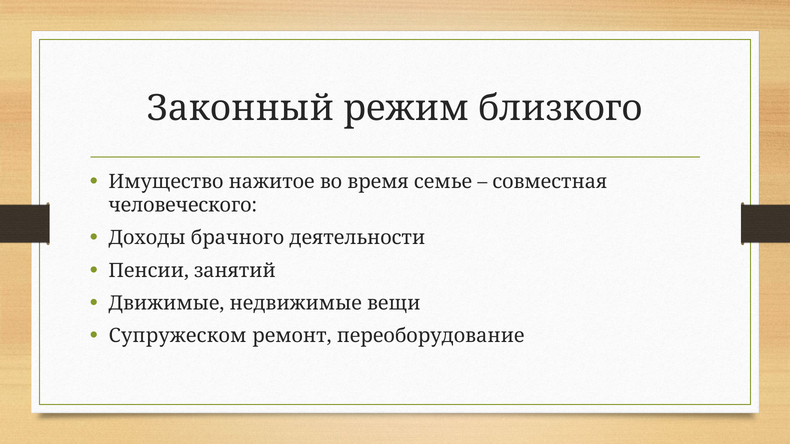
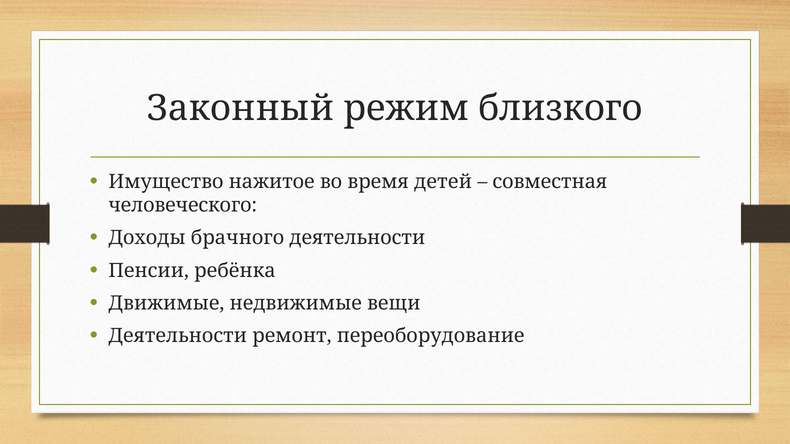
семье: семье -> детей
занятий: занятий -> ребёнка
Супружеском at (178, 336): Супружеском -> Деятельности
